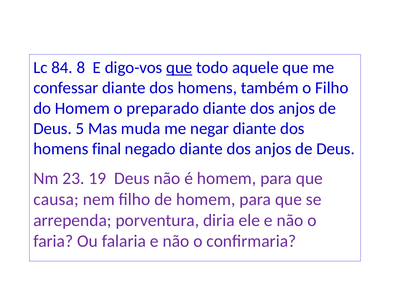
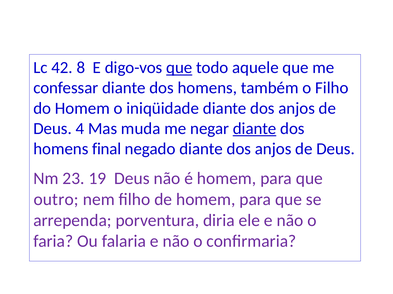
84: 84 -> 42
preparado: preparado -> iniqüidade
5: 5 -> 4
diante at (255, 129) underline: none -> present
causa: causa -> outro
